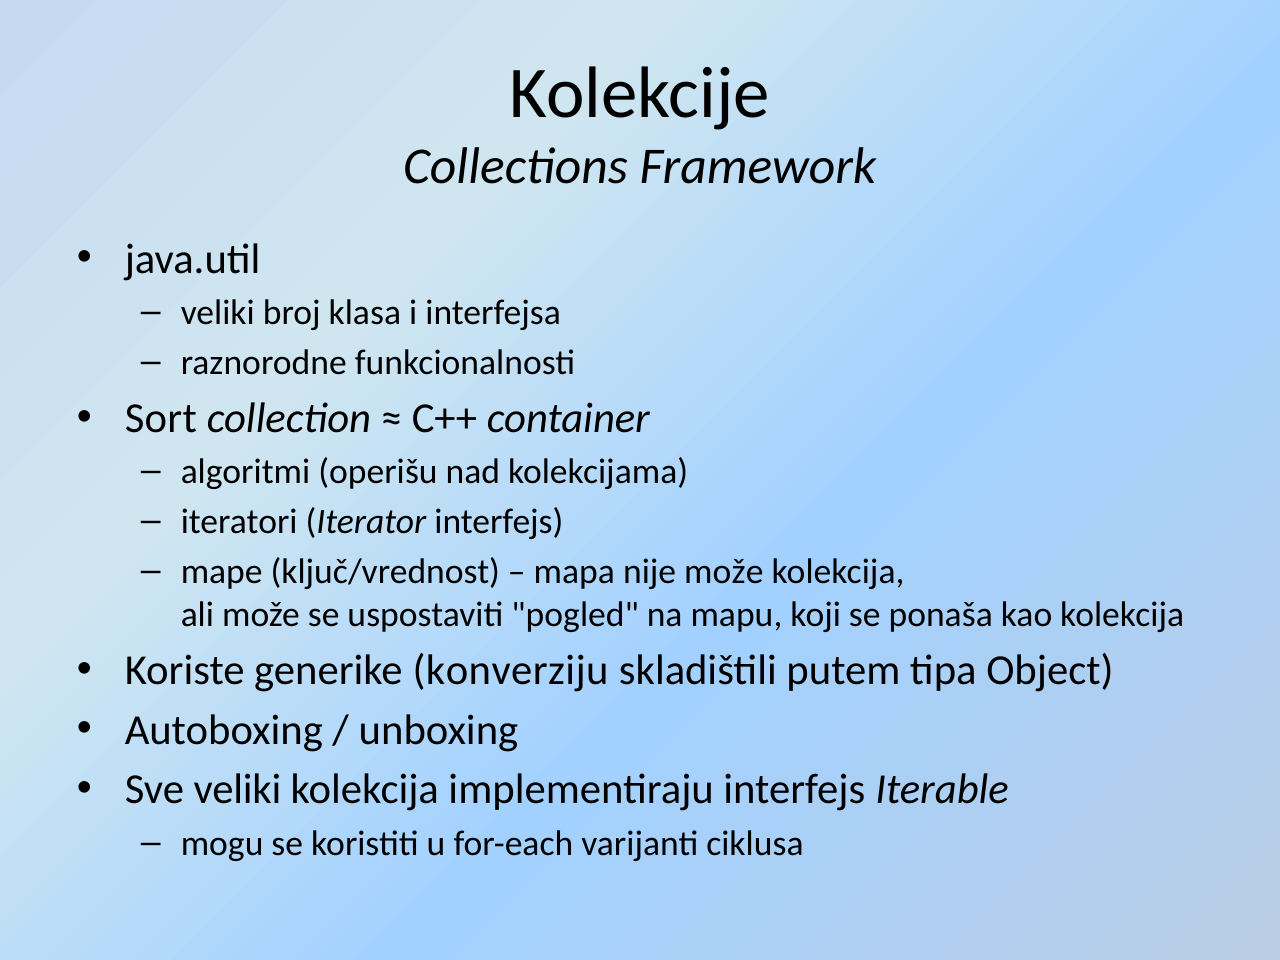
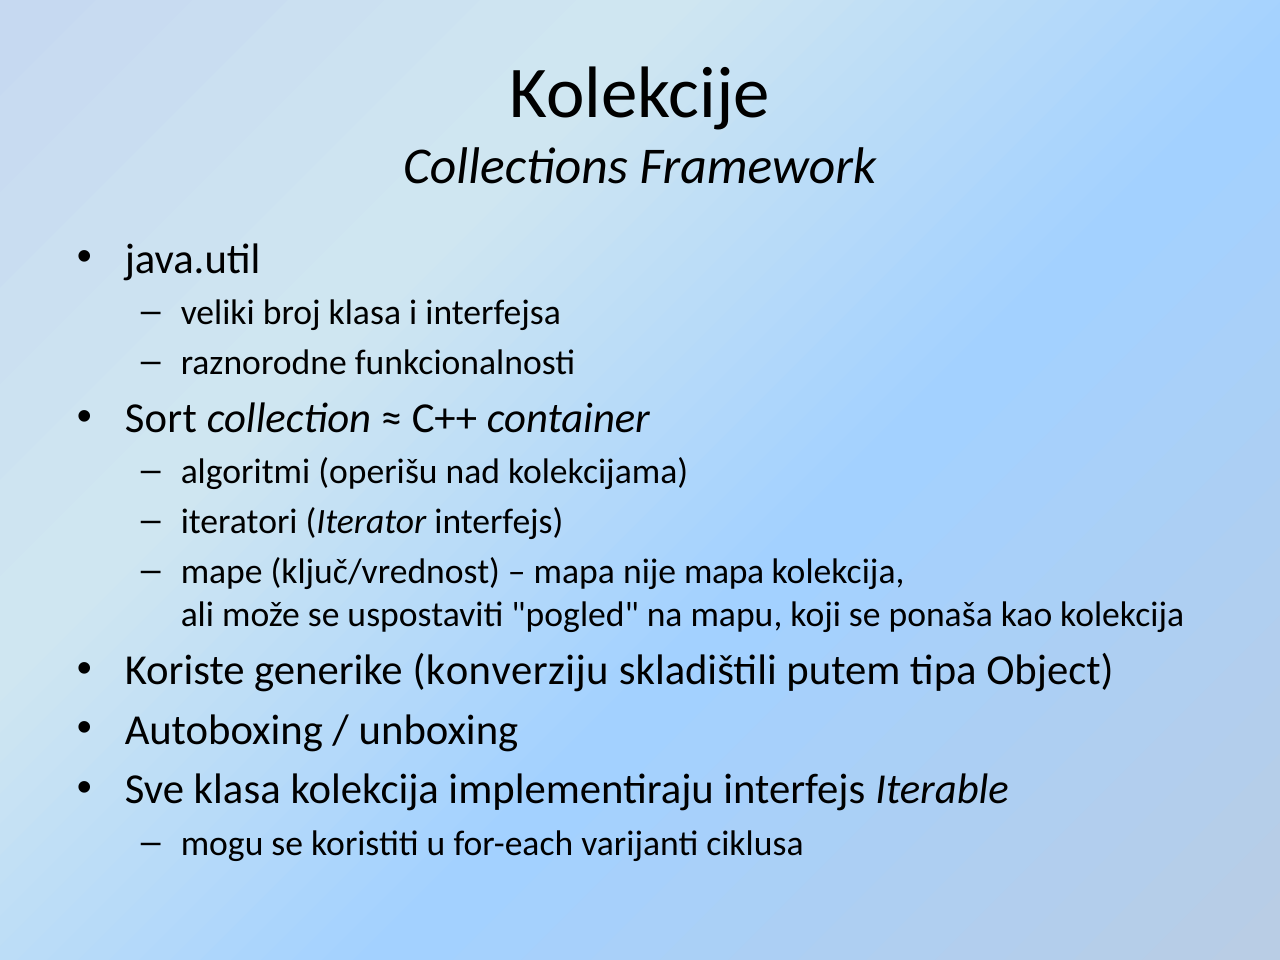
nije može: može -> mapa
Sve veliki: veliki -> klasa
